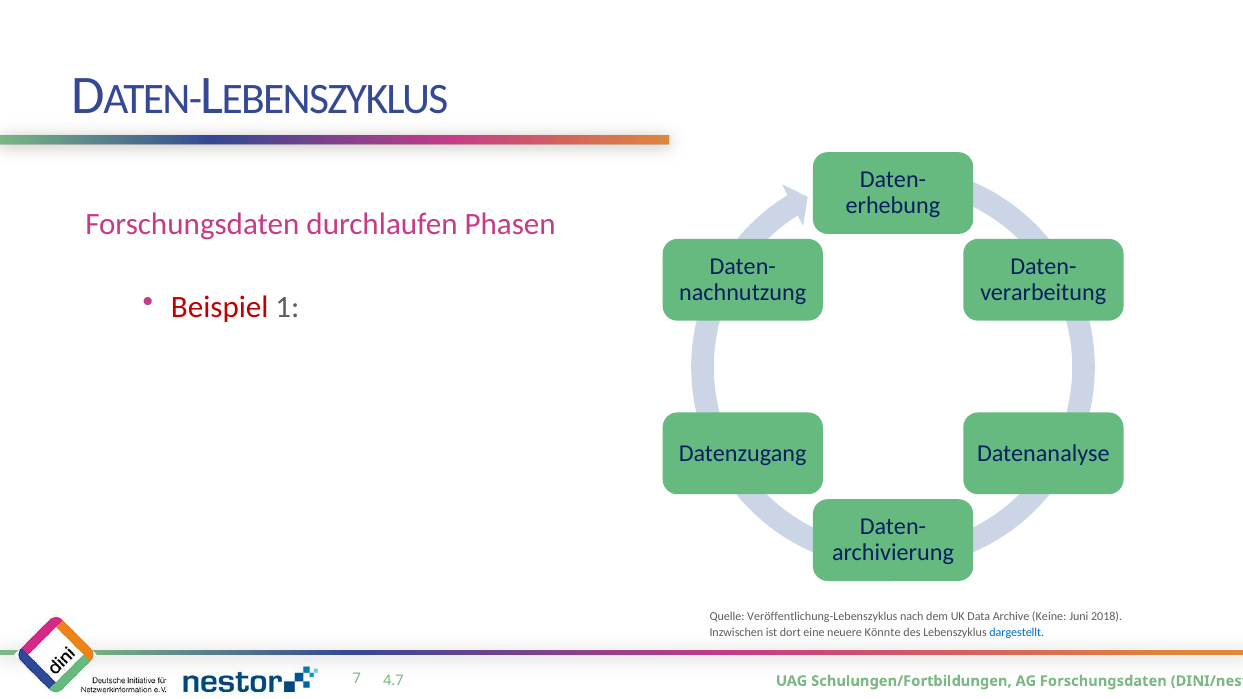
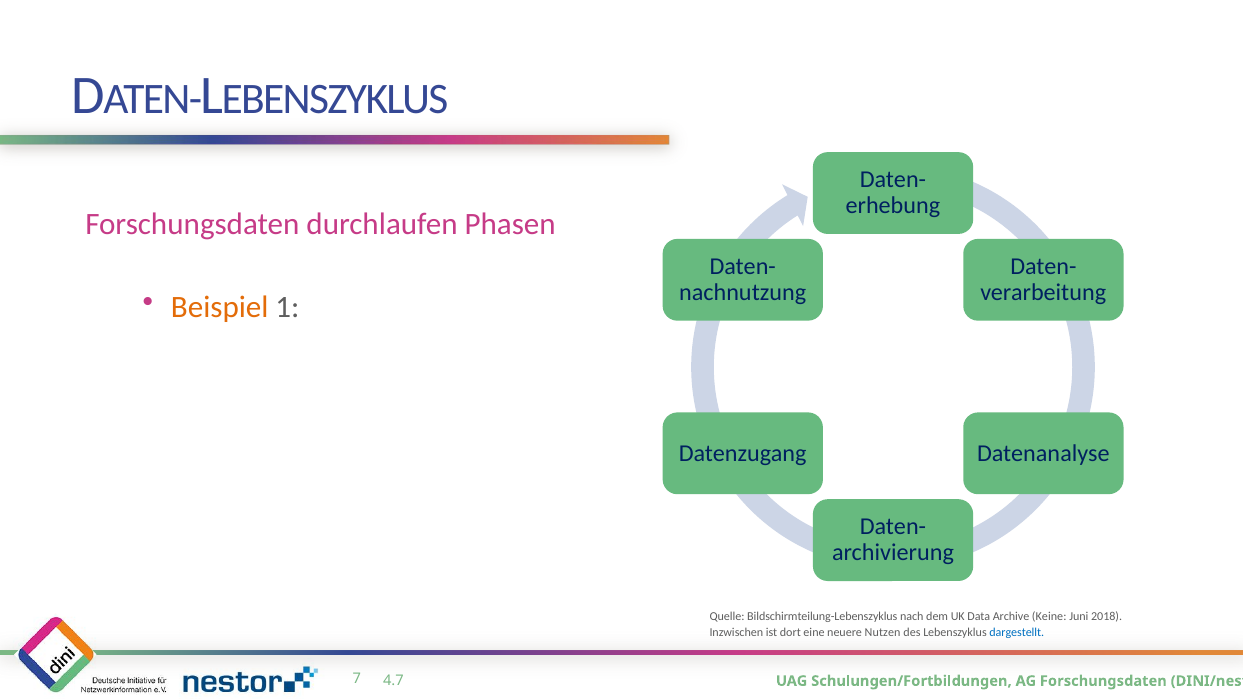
Beispiel colour: red -> orange
Veröffentlichung-Lebenszyklus: Veröffentlichung-Lebenszyklus -> Bildschirmteilung-Lebenszyklus
Könnte: Könnte -> Nutzen
